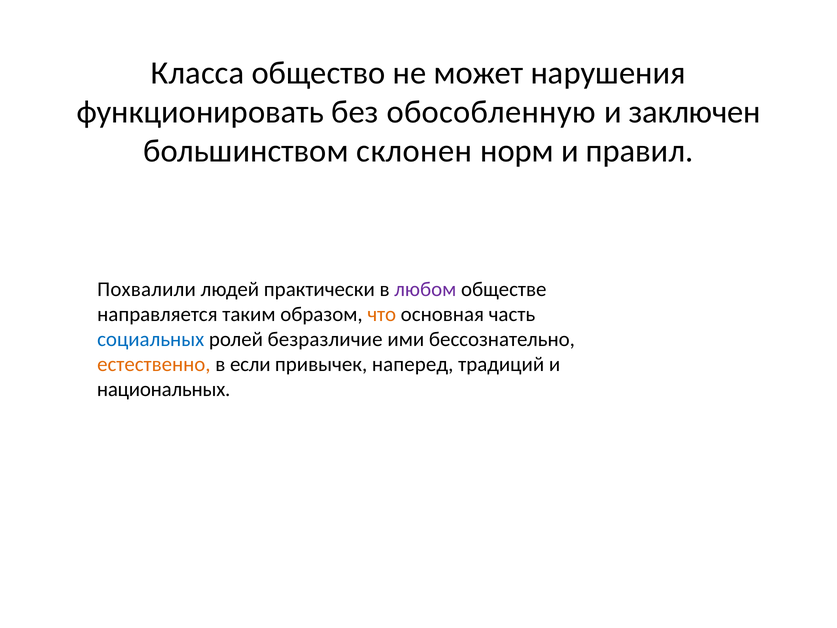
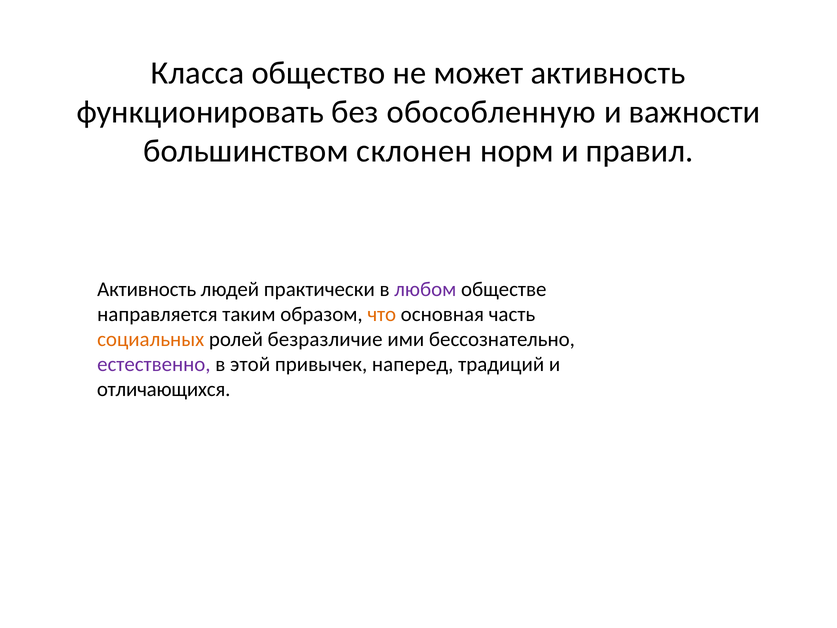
может нарушения: нарушения -> активность
заключен: заключен -> важности
Похвалили at (147, 289): Похвалили -> Активность
социальных colour: blue -> orange
естественно colour: orange -> purple
если: если -> этой
национальных: национальных -> отличающихся
